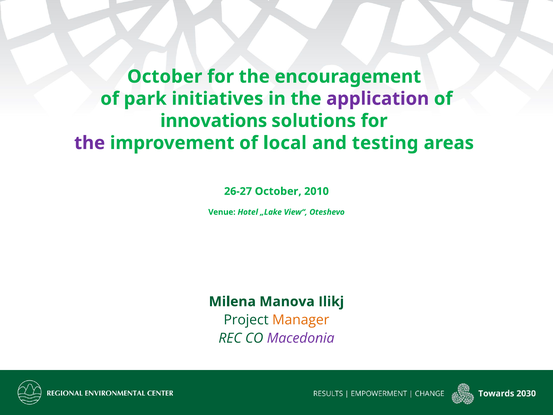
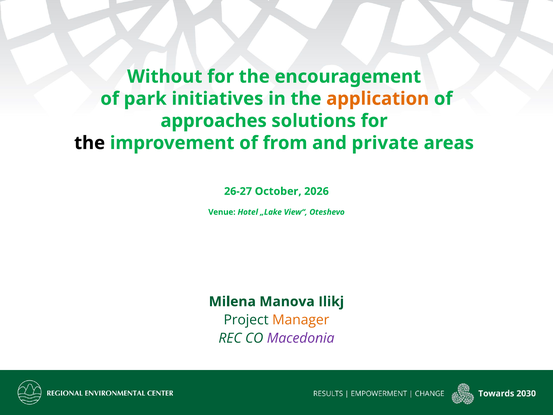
October at (165, 77): October -> Without
application colour: purple -> orange
innovations: innovations -> approaches
the at (90, 143) colour: purple -> black
local: local -> from
testing: testing -> private
2010: 2010 -> 2026
